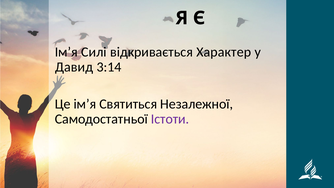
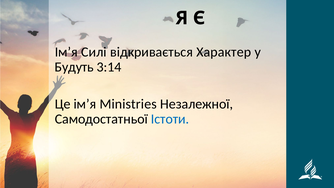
Давид: Давид -> Будуть
Святиться: Святиться -> Ministries
Істоти colour: purple -> blue
